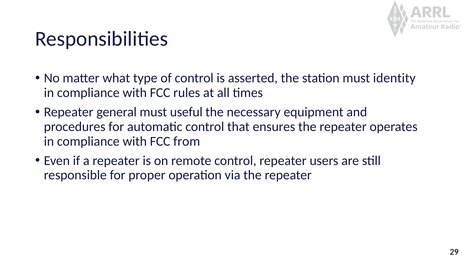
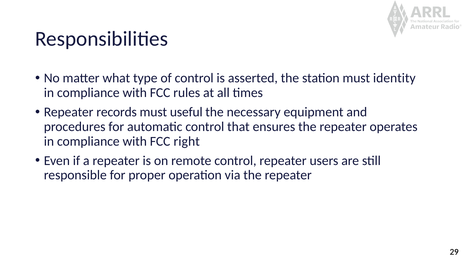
general: general -> records
from: from -> right
